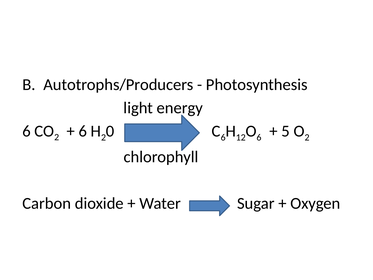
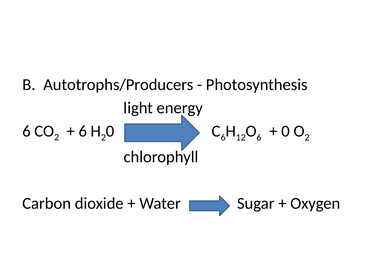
5 at (286, 131): 5 -> 0
